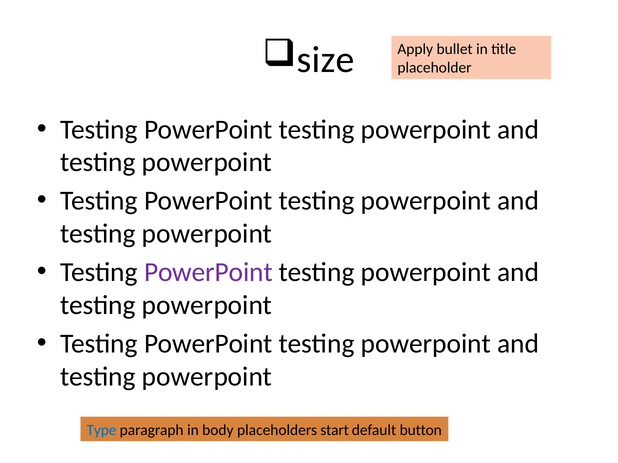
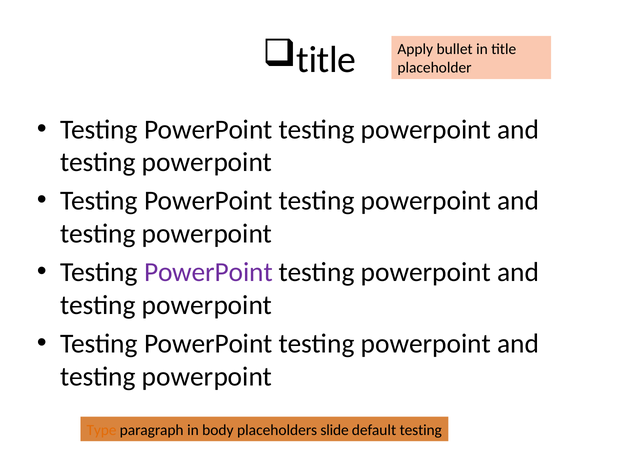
size at (326, 60): size -> title
Type colour: blue -> orange
start: start -> slide
default button: button -> testing
